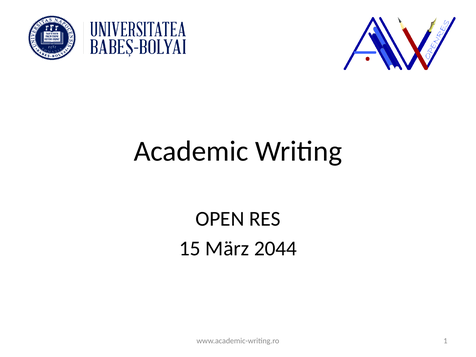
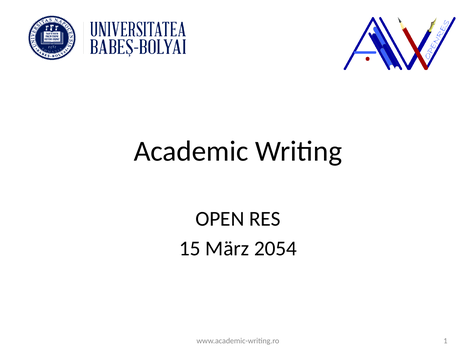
2044: 2044 -> 2054
